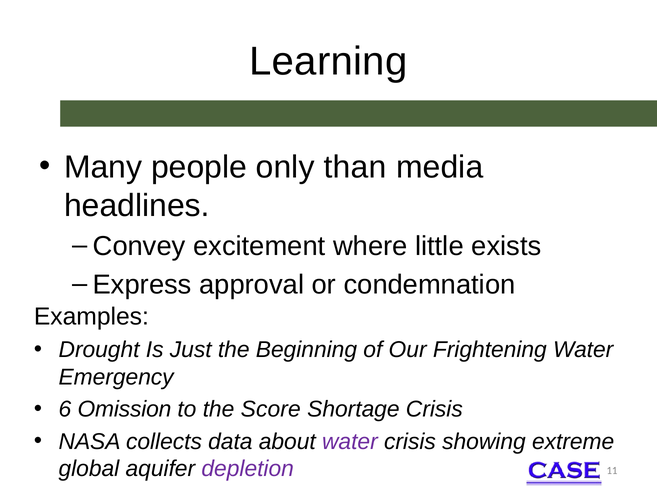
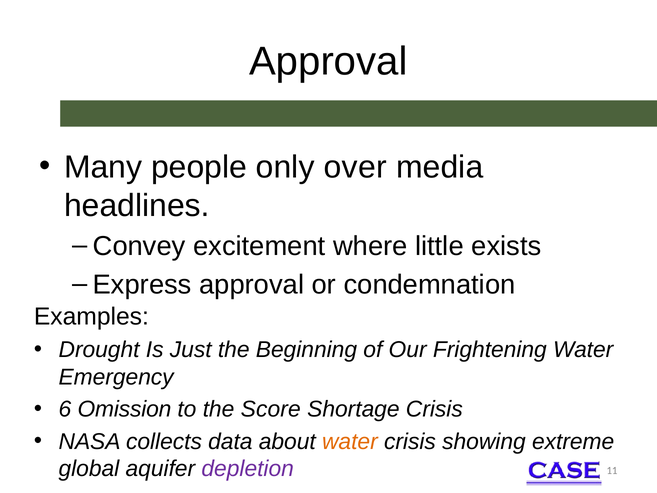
Learning at (328, 61): Learning -> Approval
than: than -> over
water at (350, 441) colour: purple -> orange
